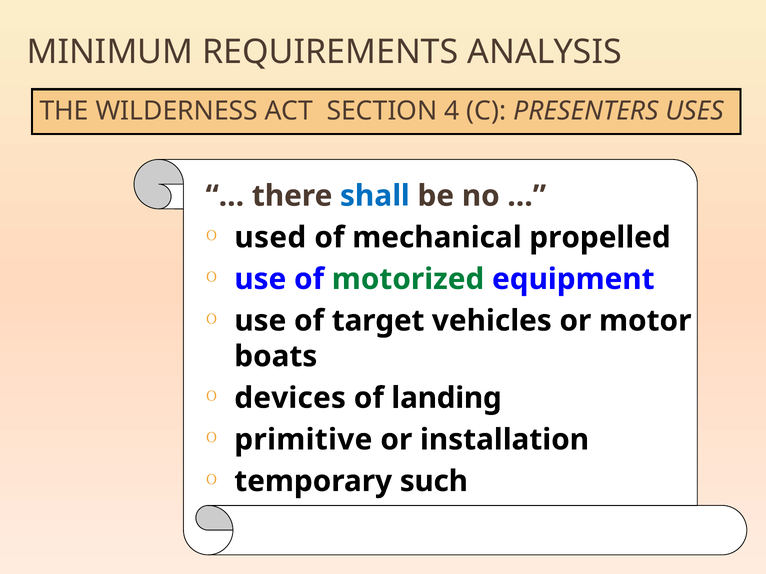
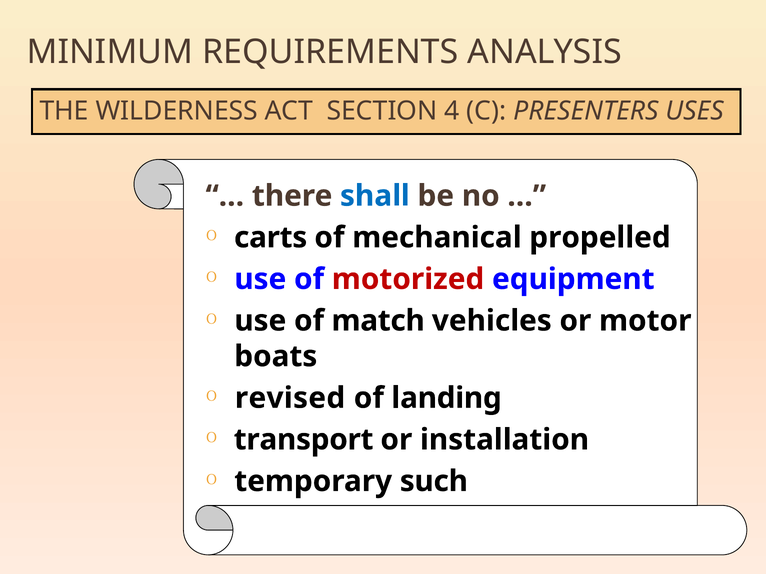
used: used -> carts
motorized colour: green -> red
target: target -> match
devices: devices -> revised
primitive: primitive -> transport
